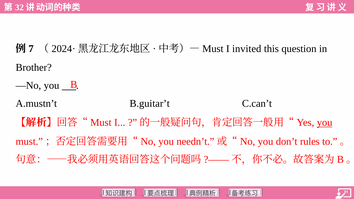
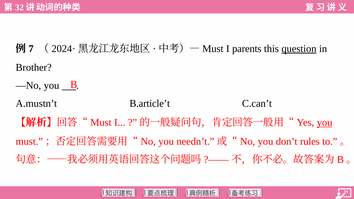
invited: invited -> parents
question underline: none -> present
B.guitar’t: B.guitar’t -> B.article’t
